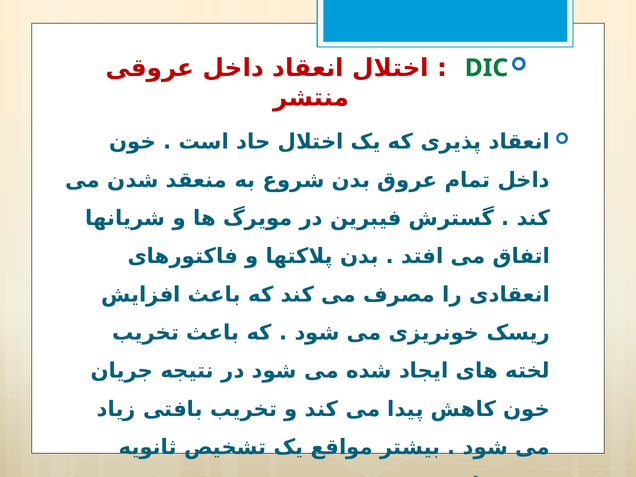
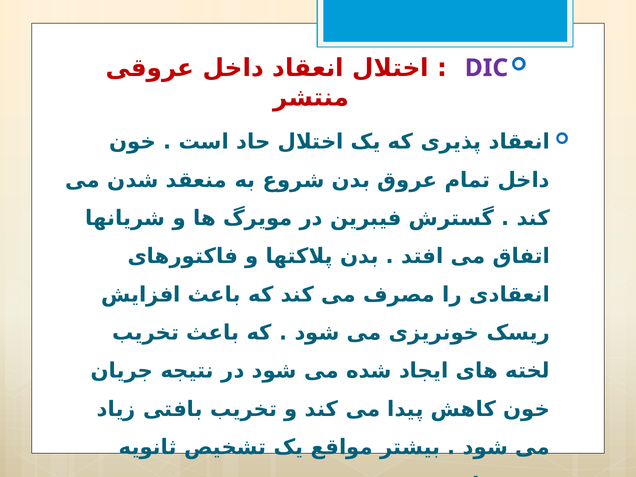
DIC colour: green -> purple
